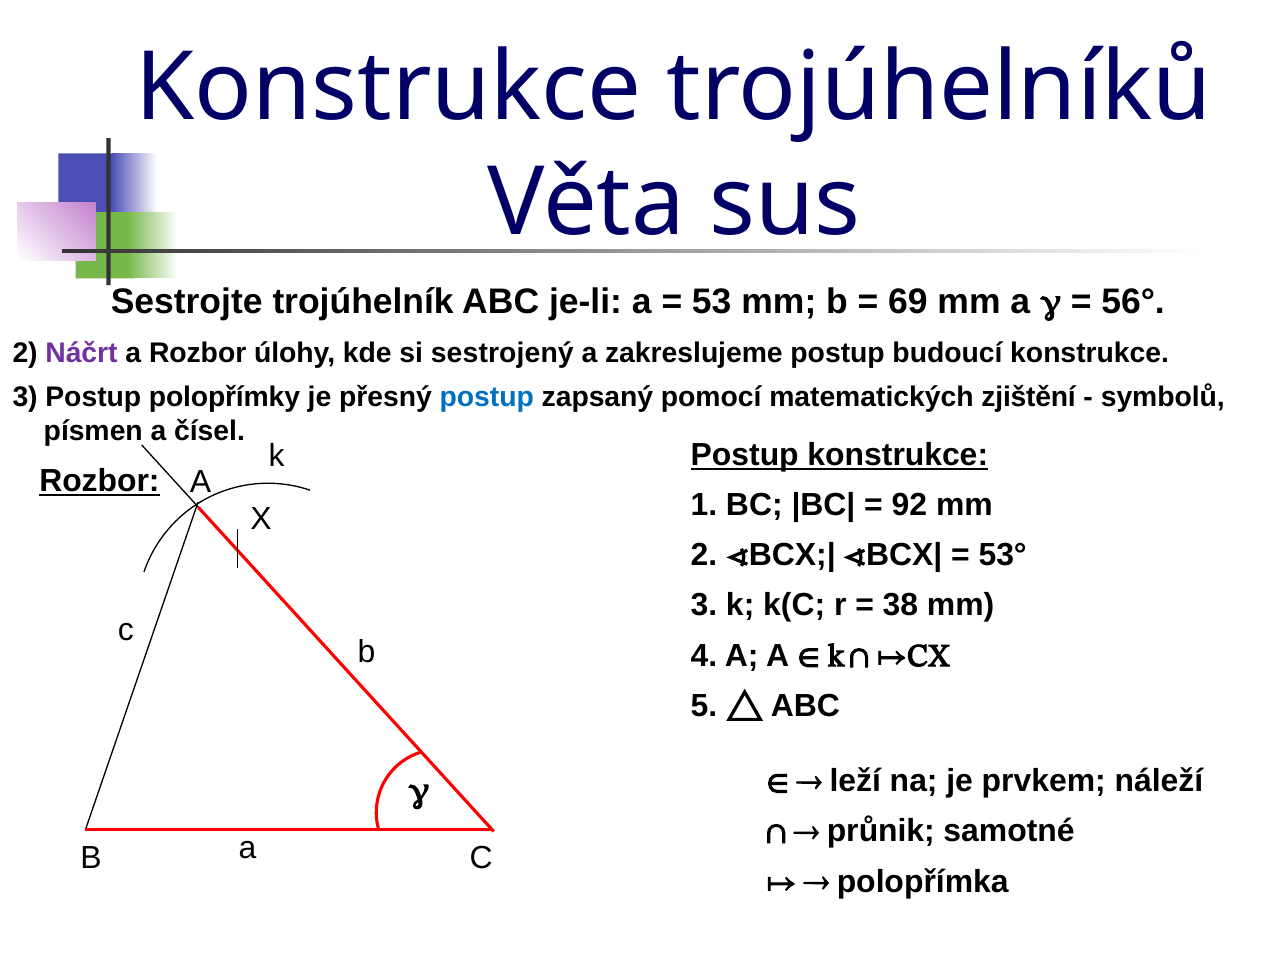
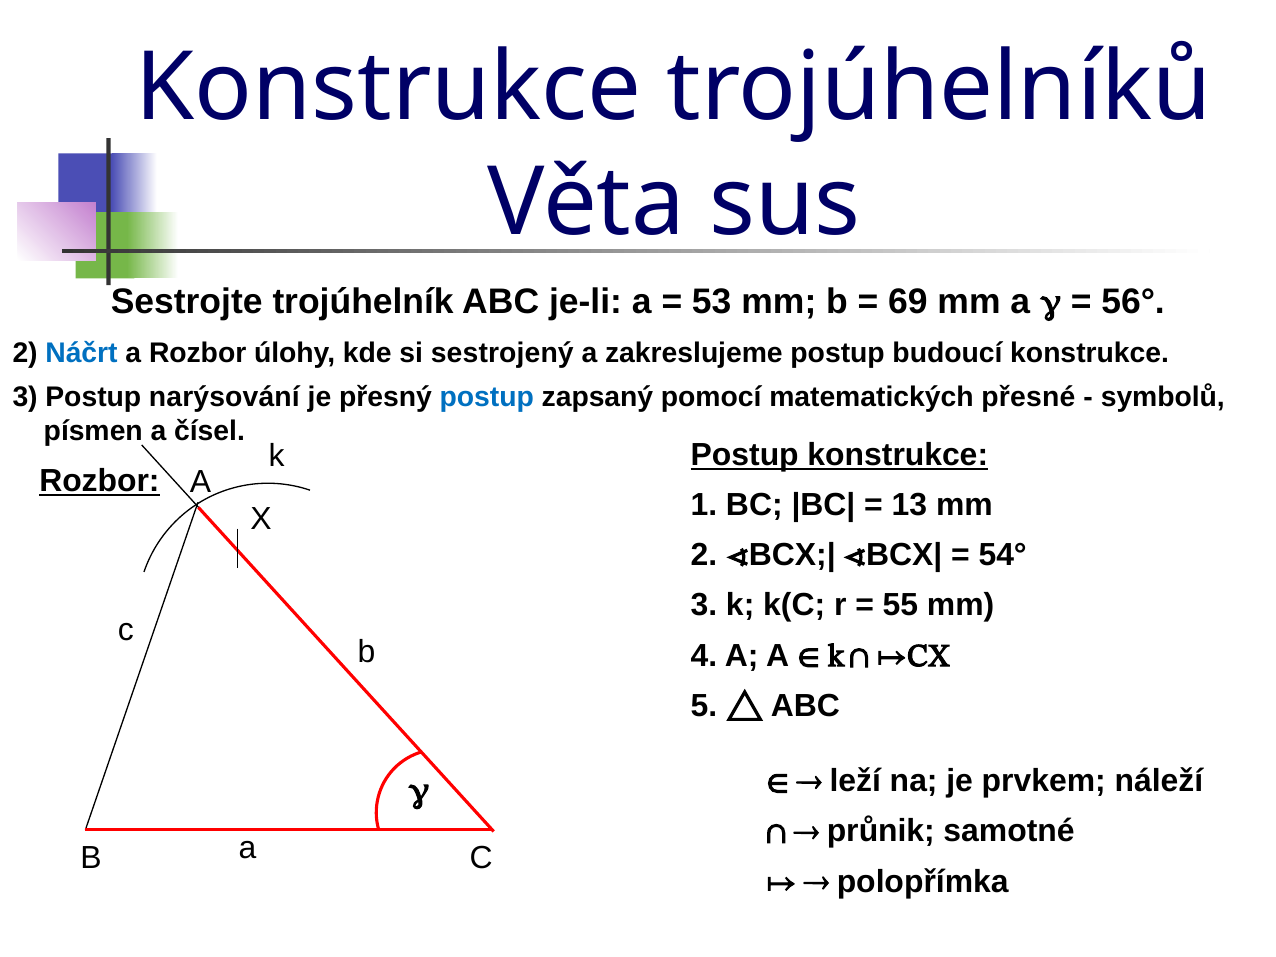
Náčrt colour: purple -> blue
polopřímky: polopřímky -> narýsování
zjištění: zjištění -> přesné
92: 92 -> 13
53°: 53° -> 54°
38: 38 -> 55
